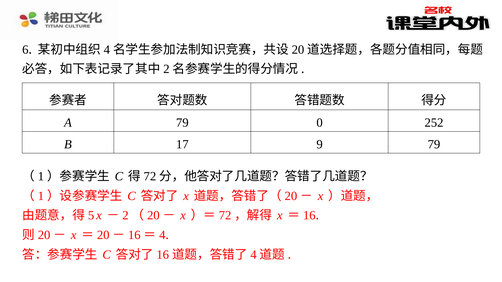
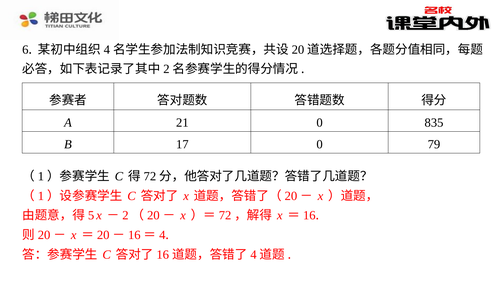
A 79: 79 -> 21
252: 252 -> 835
17 9: 9 -> 0
